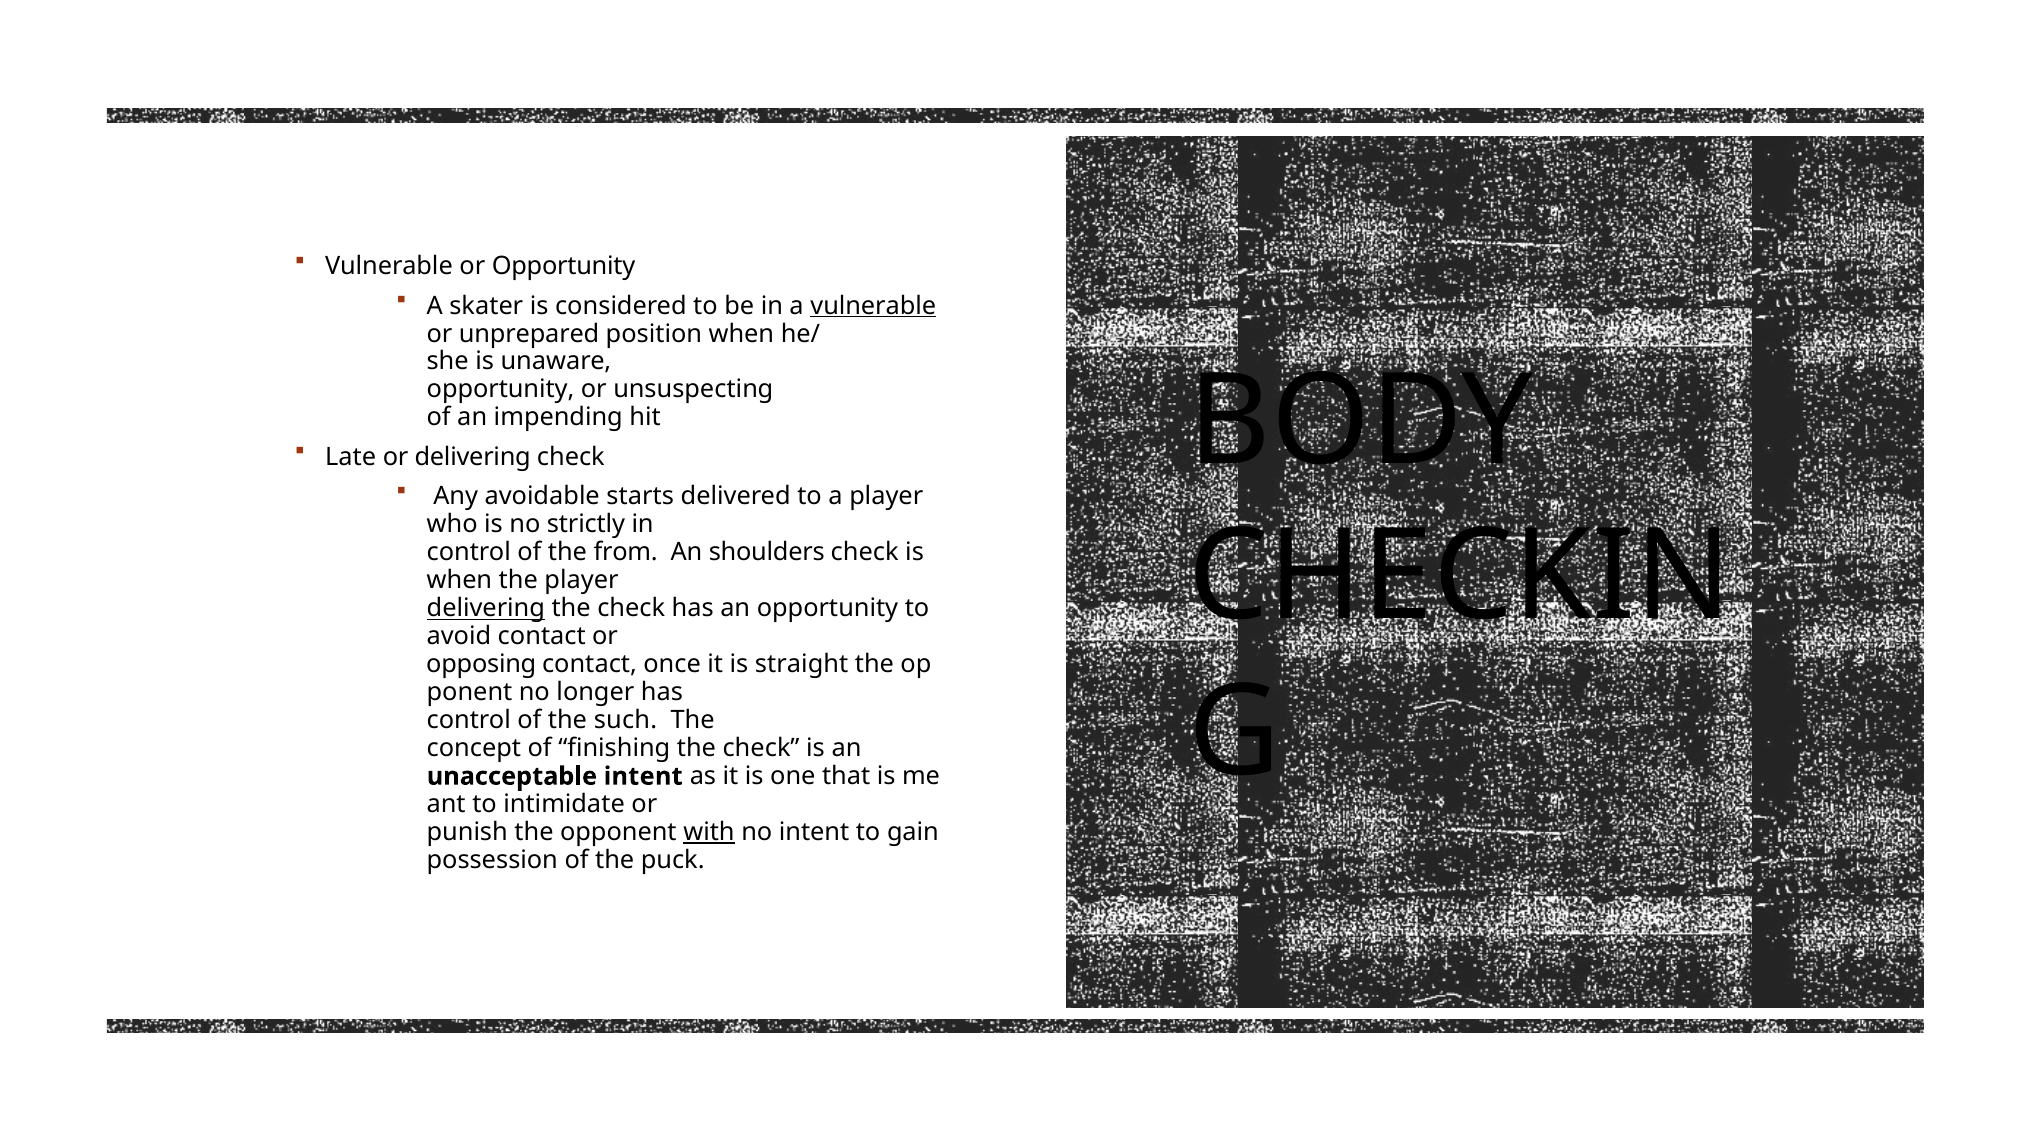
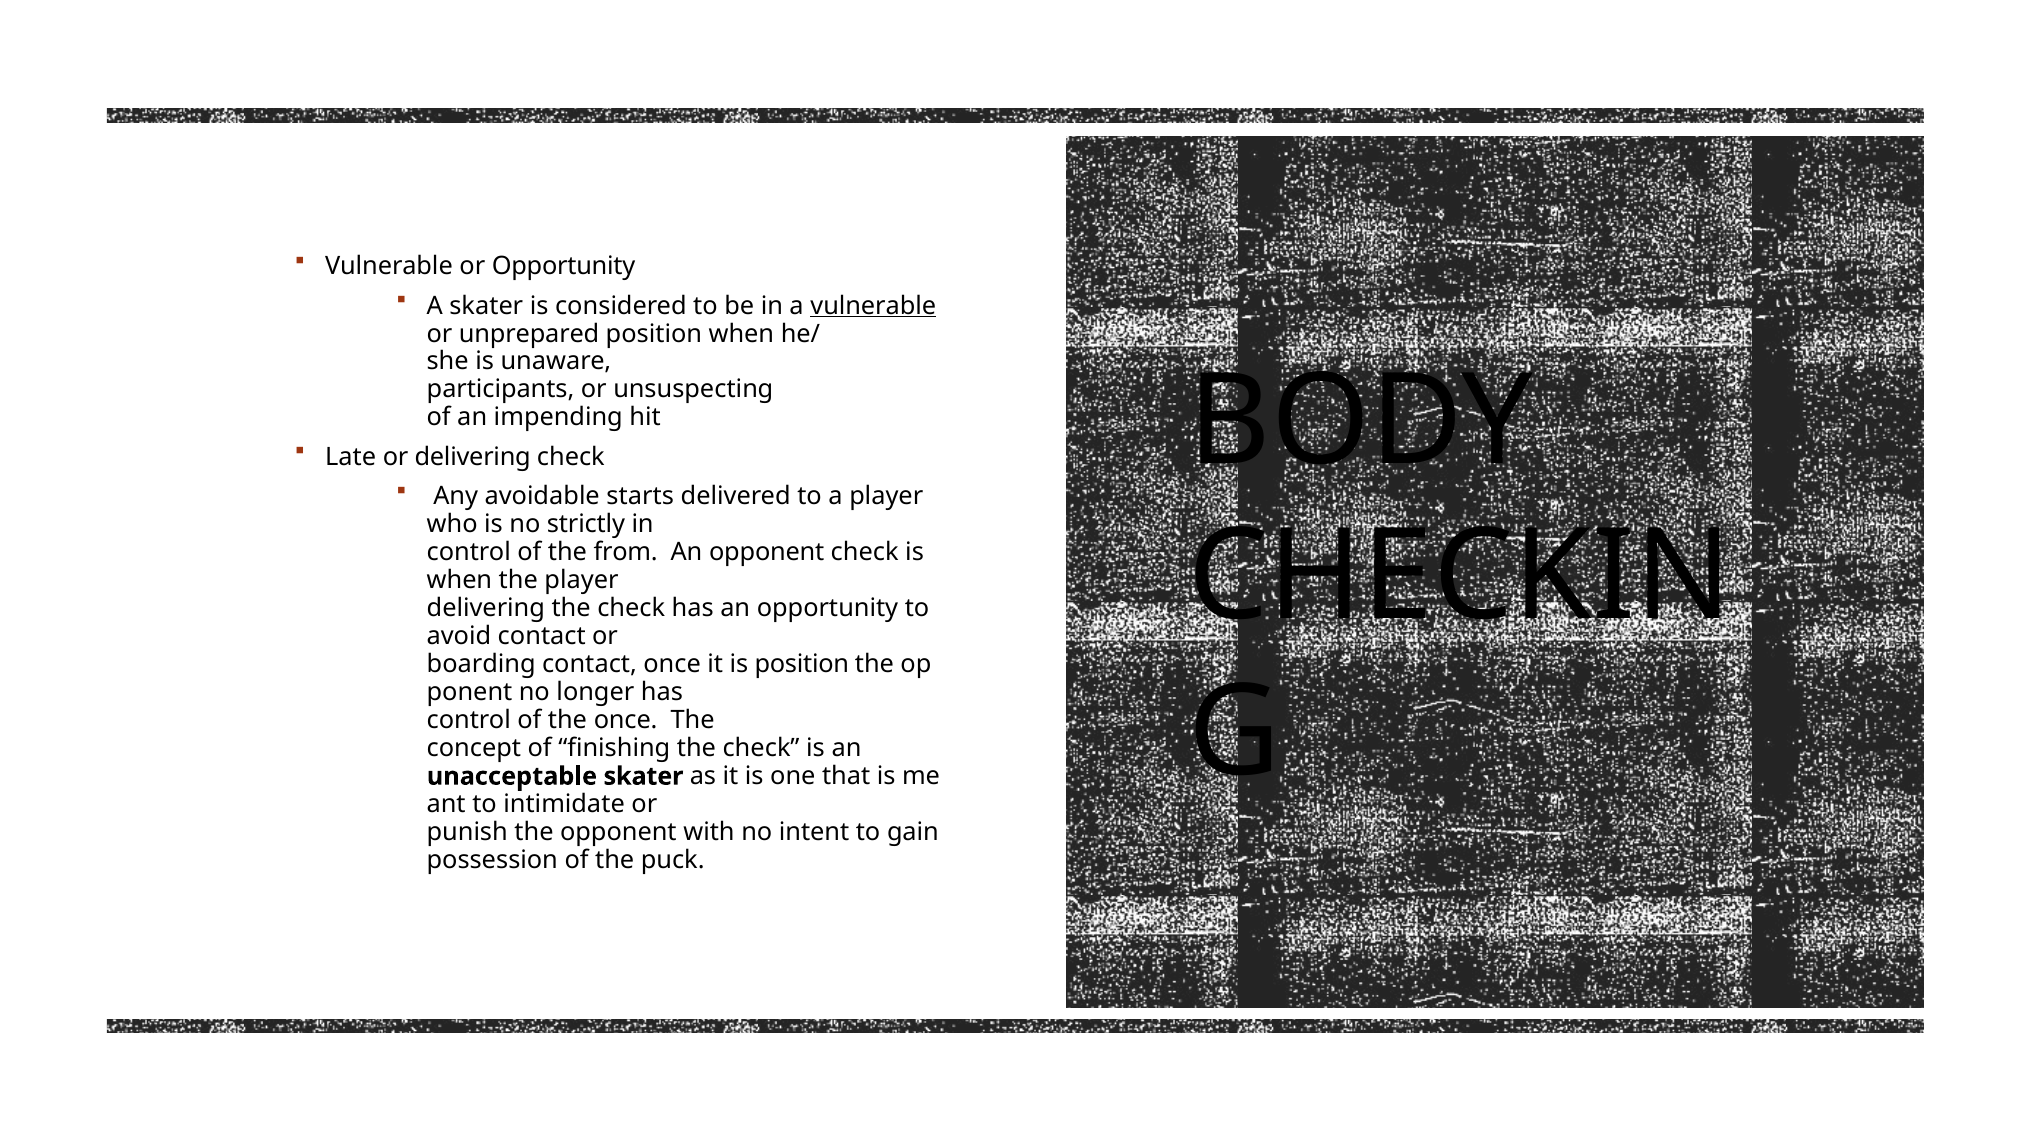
opportunity at (501, 390): opportunity -> participants
An shoulders: shoulders -> opponent
delivering at (486, 609) underline: present -> none
opposing: opposing -> boarding
is straight: straight -> position
the such: such -> once
unacceptable intent: intent -> skater
with underline: present -> none
